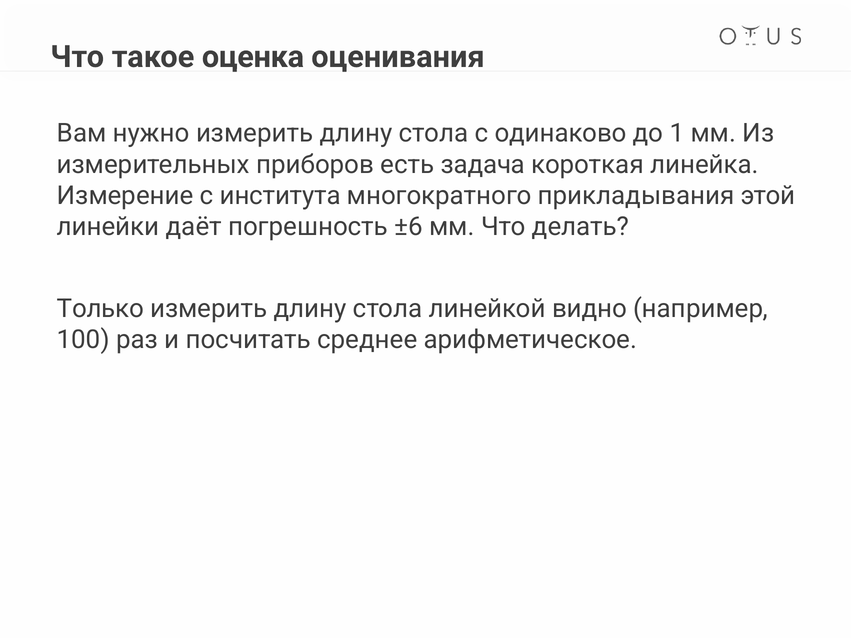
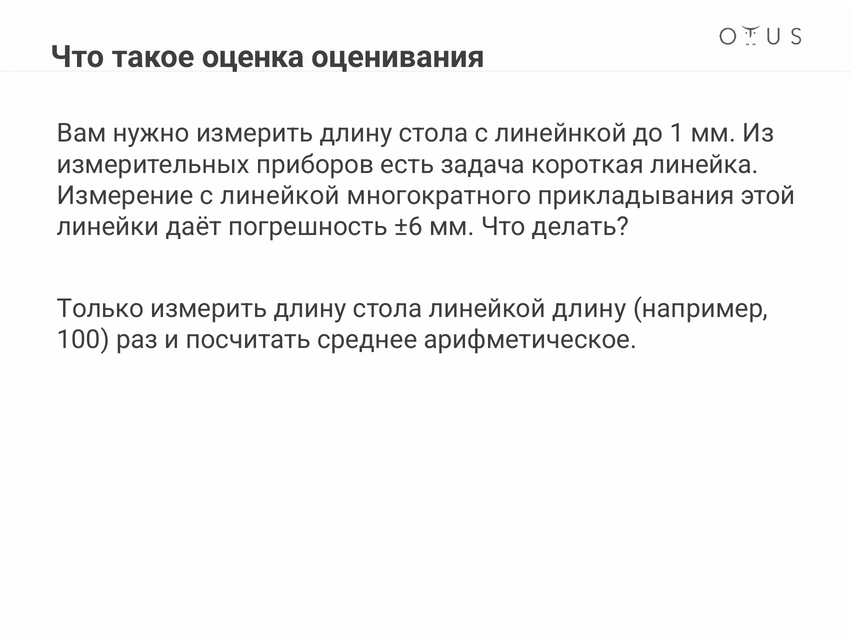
одинаково: одинаково -> линейнкой
с института: института -> линейкой
линейкой видно: видно -> длину
